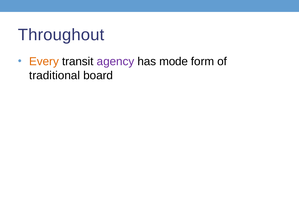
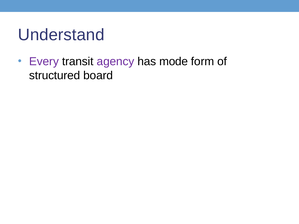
Throughout: Throughout -> Understand
Every colour: orange -> purple
traditional: traditional -> structured
